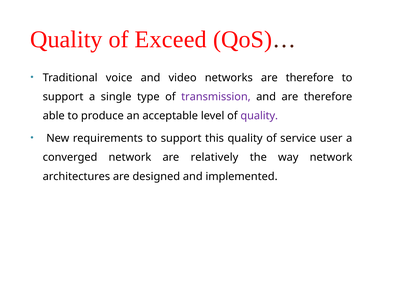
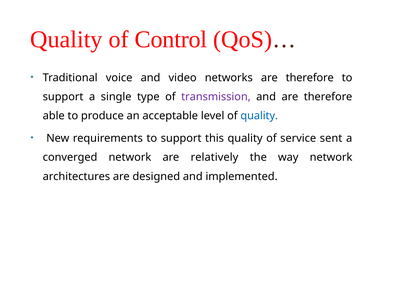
Exceed: Exceed -> Control
quality at (259, 116) colour: purple -> blue
user: user -> sent
